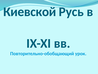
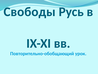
Киевской: Киевской -> Свободы
